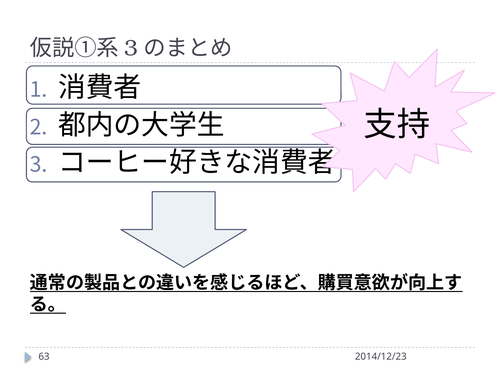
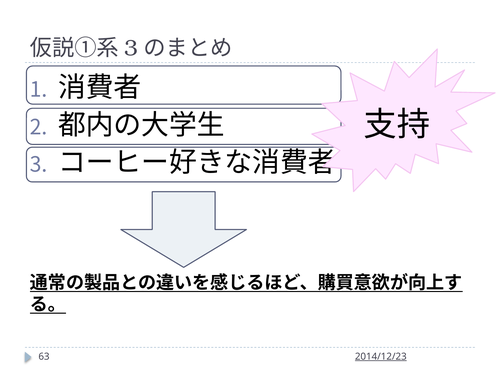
2014/12/23 underline: none -> present
